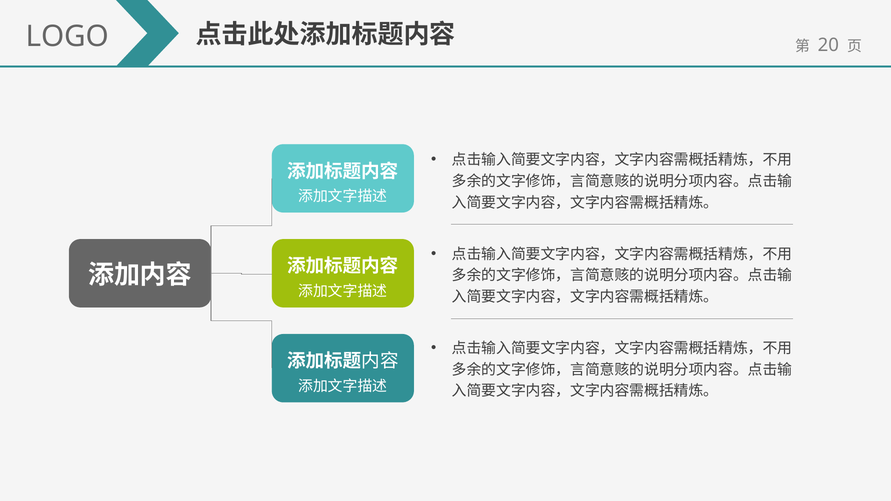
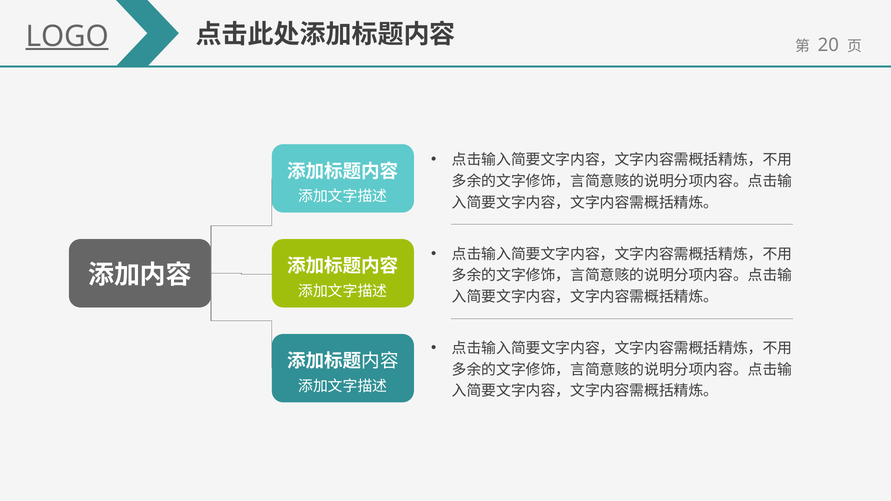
LOGO underline: none -> present
